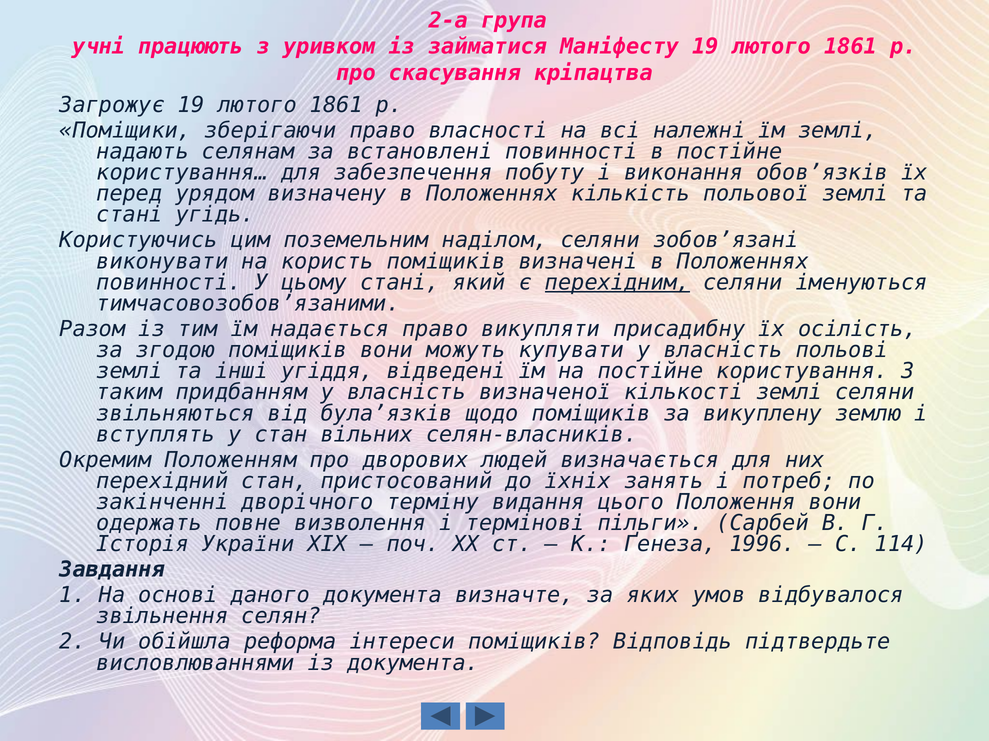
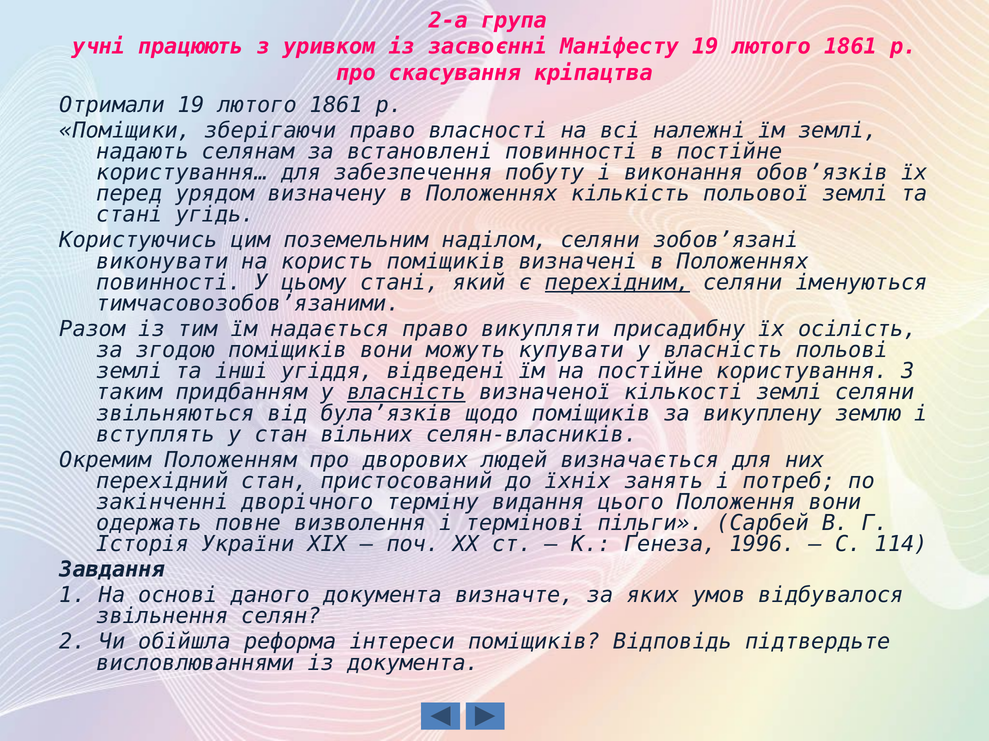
займатися: займатися -> засвоєнні
Загрожує: Загрожує -> Отримали
власність at (406, 393) underline: none -> present
